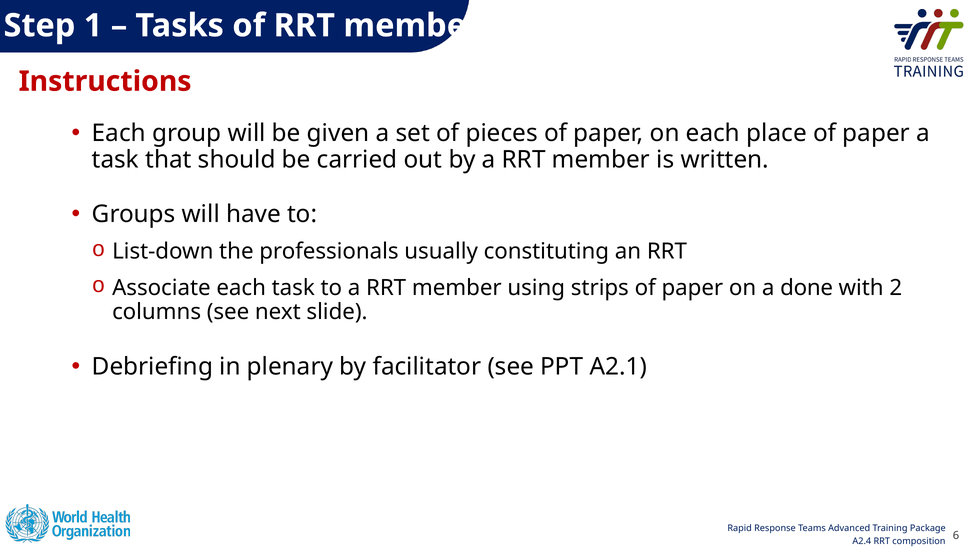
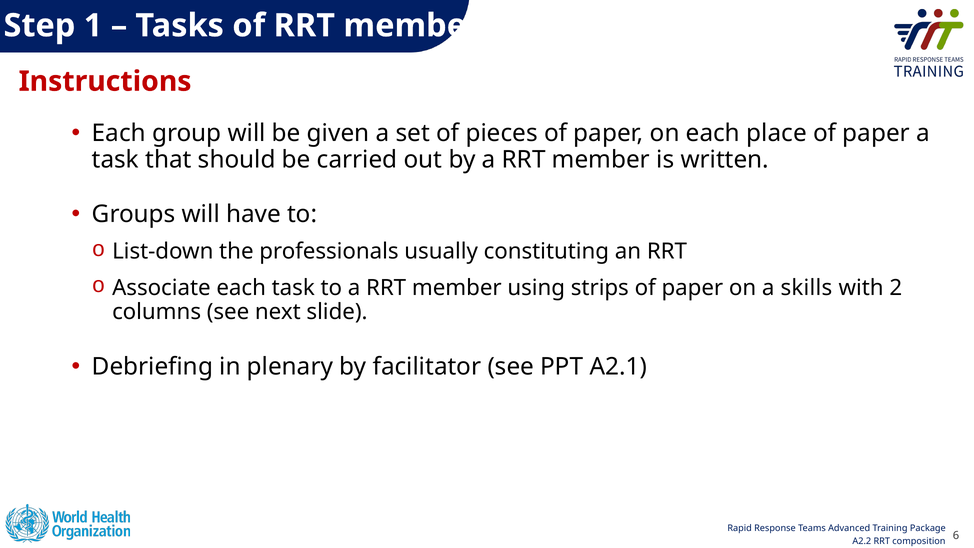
done: done -> skills
A2.4: A2.4 -> A2.2
